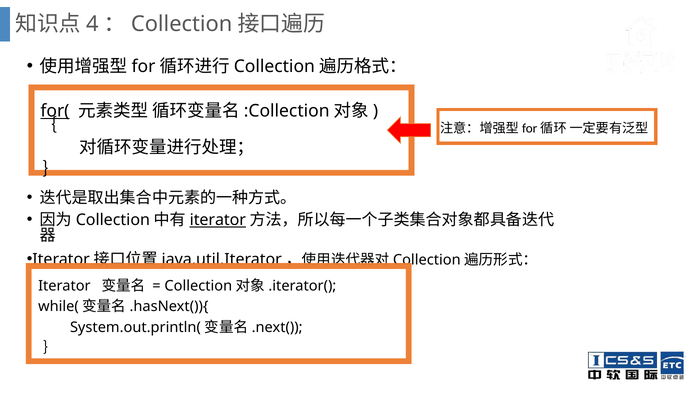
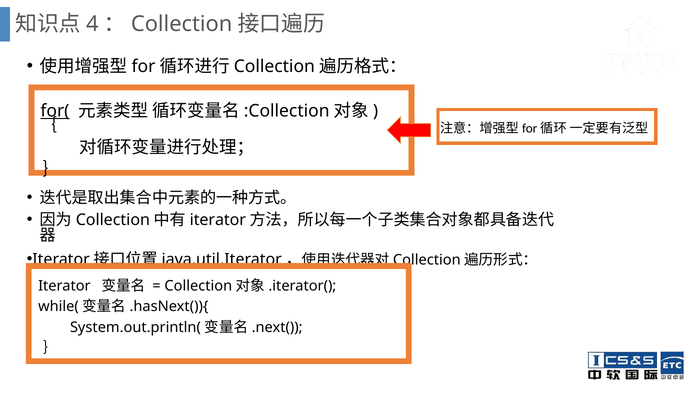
iterator at (218, 220) underline: present -> none
